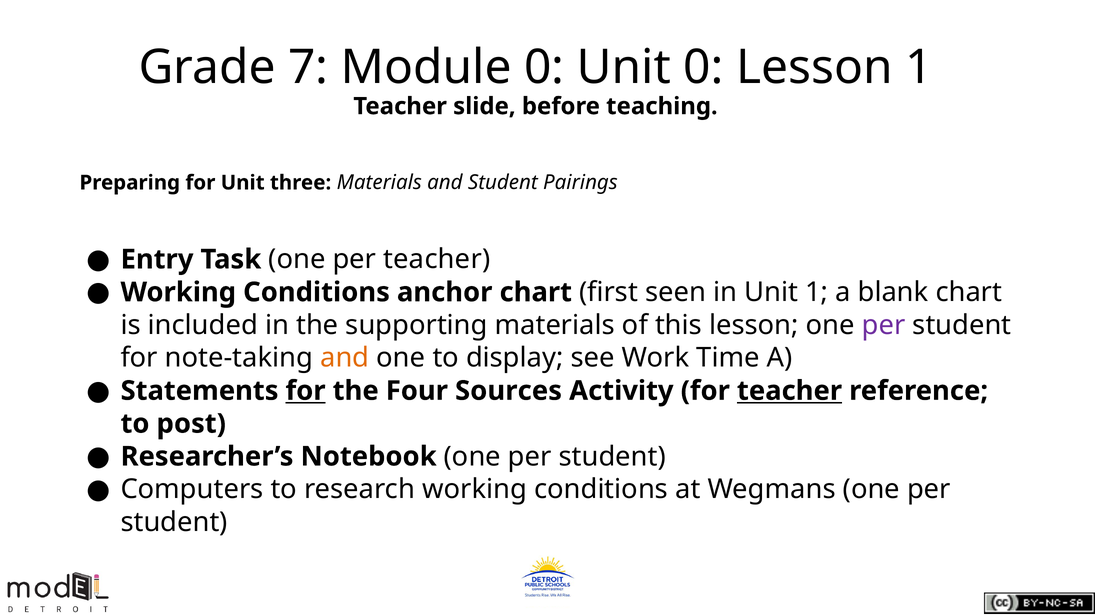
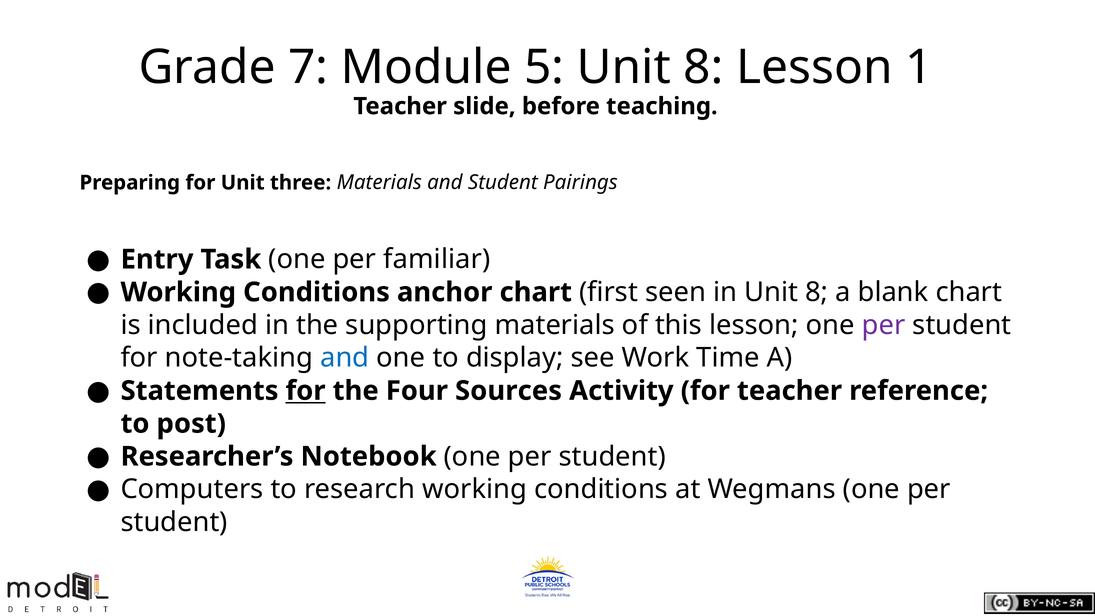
Module 0: 0 -> 5
0 at (704, 67): 0 -> 8
per teacher: teacher -> familiar
in Unit 1: 1 -> 8
and at (345, 358) colour: orange -> blue
teacher at (790, 391) underline: present -> none
